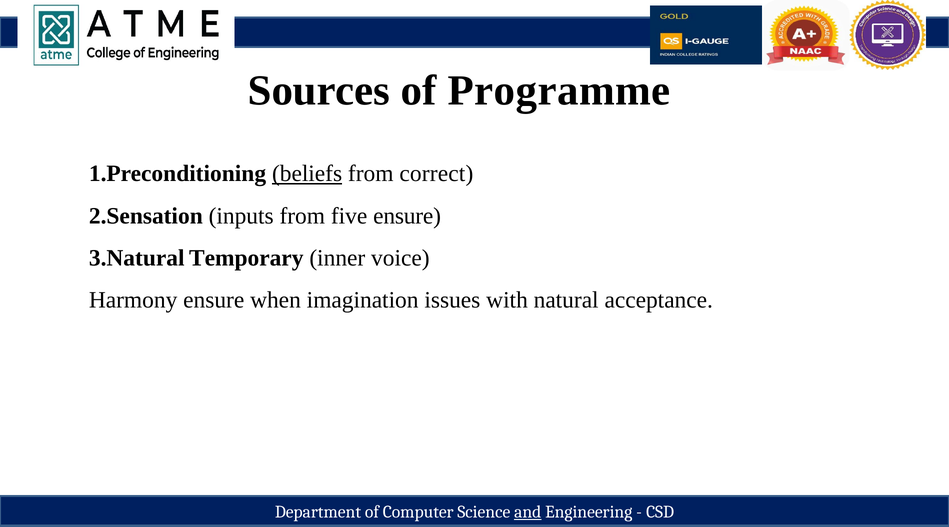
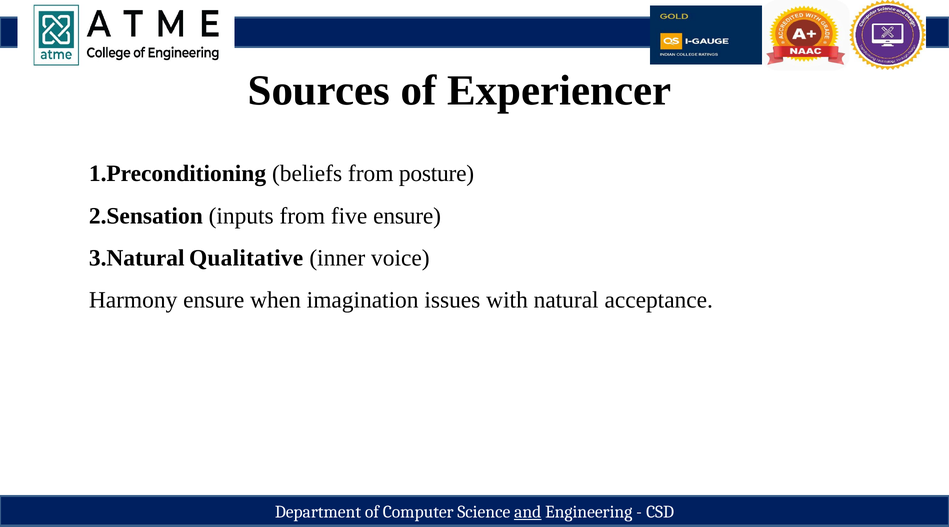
Programme: Programme -> Experiencer
beliefs underline: present -> none
correct: correct -> posture
Temporary: Temporary -> Qualitative
